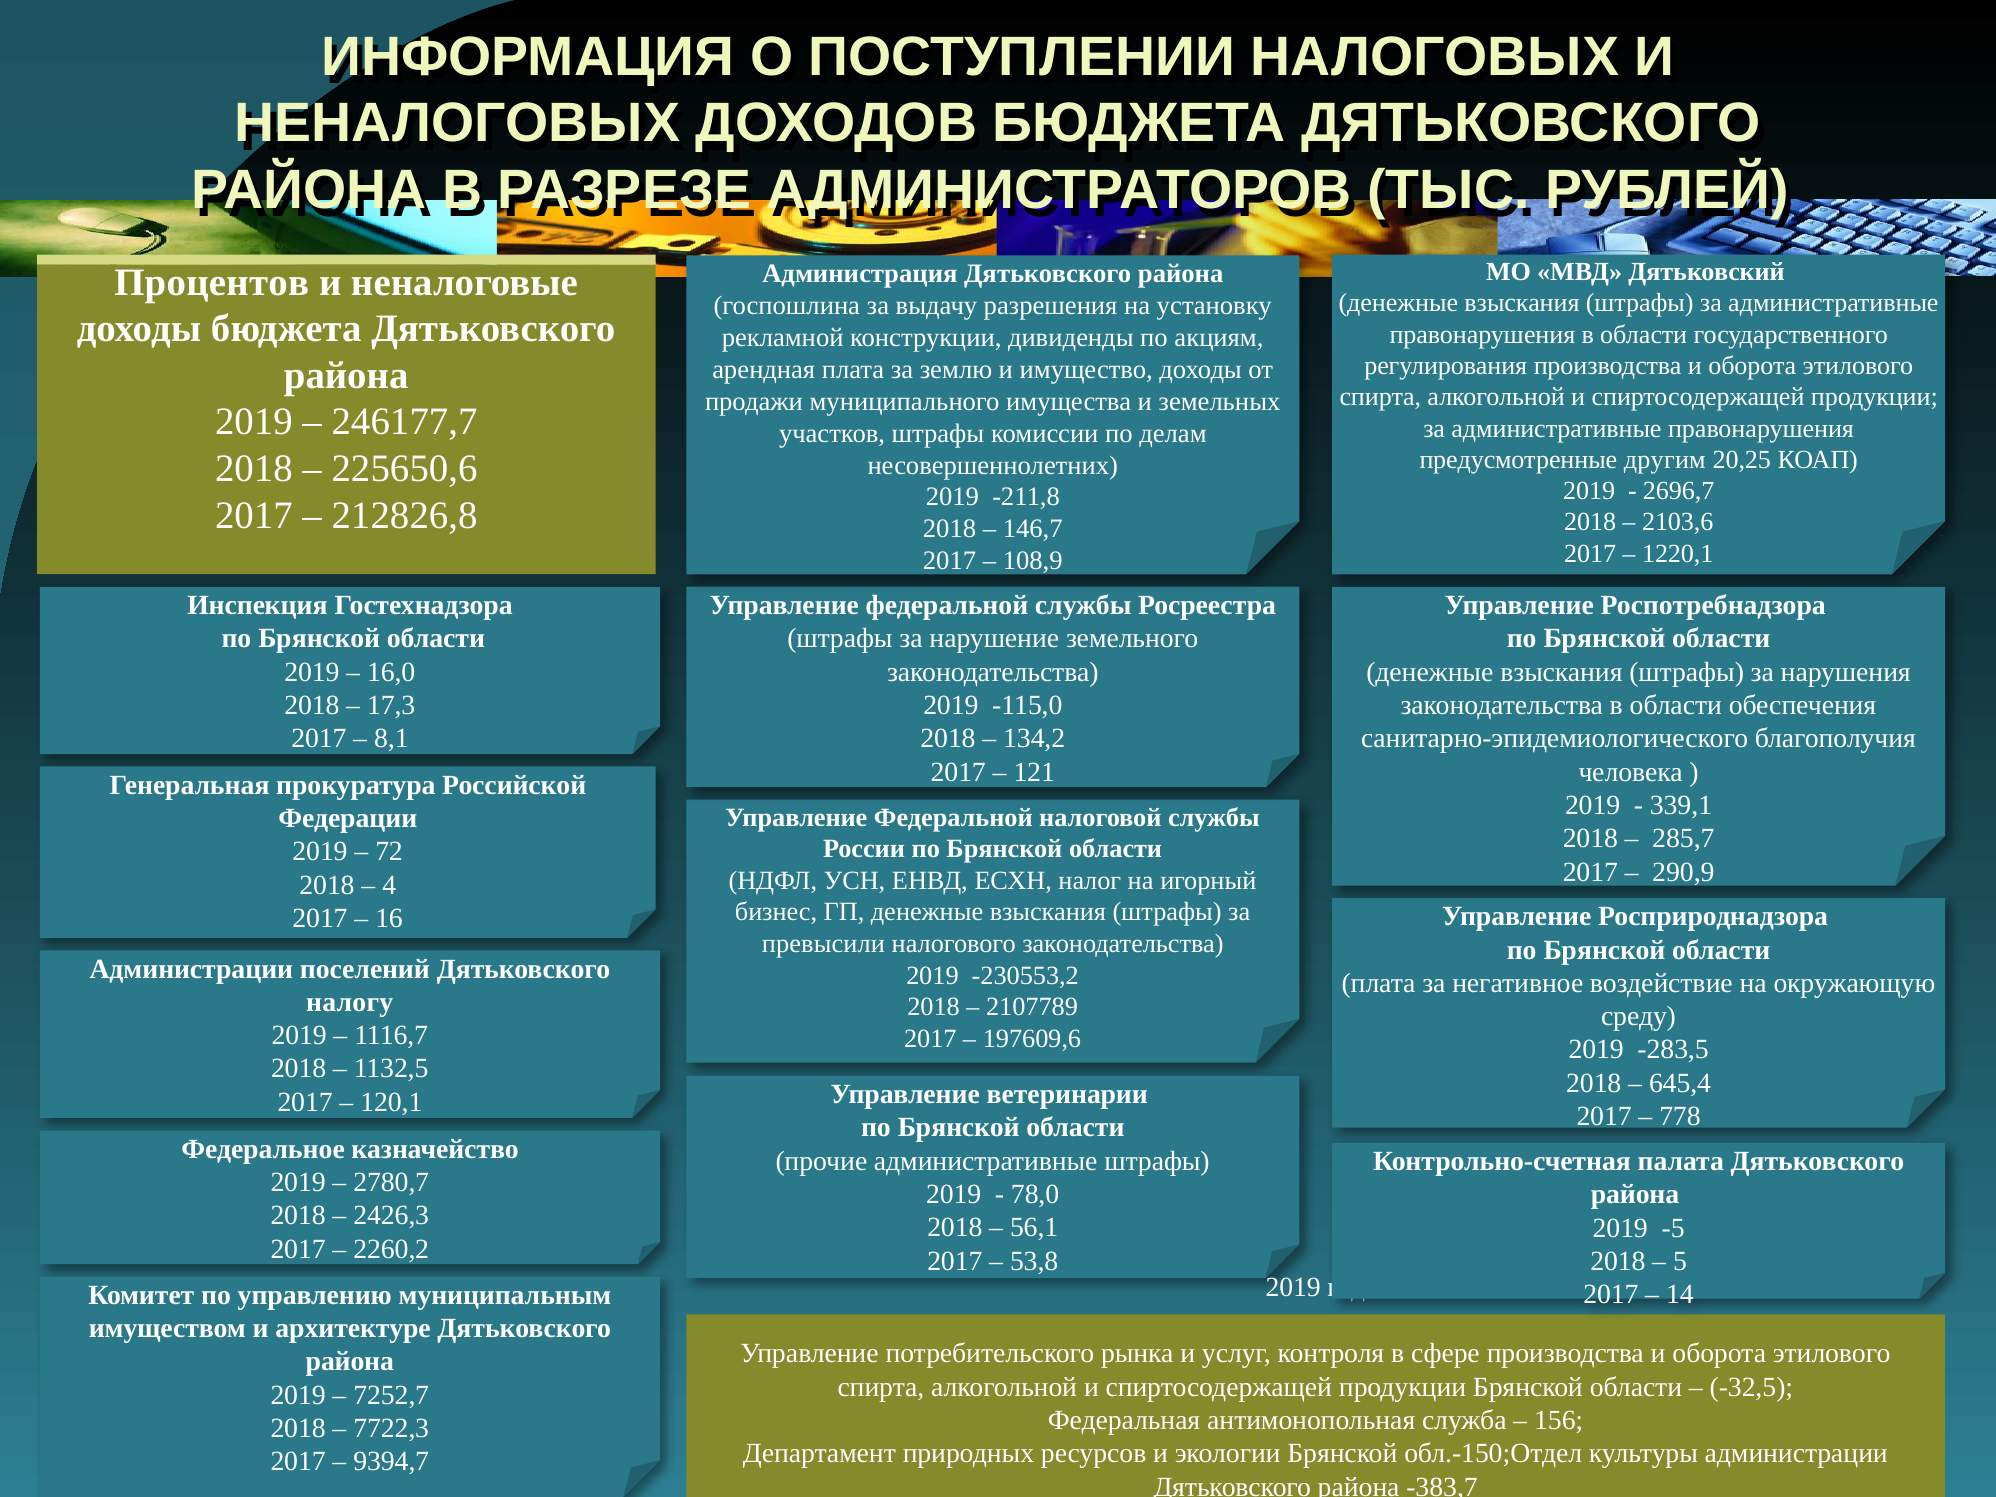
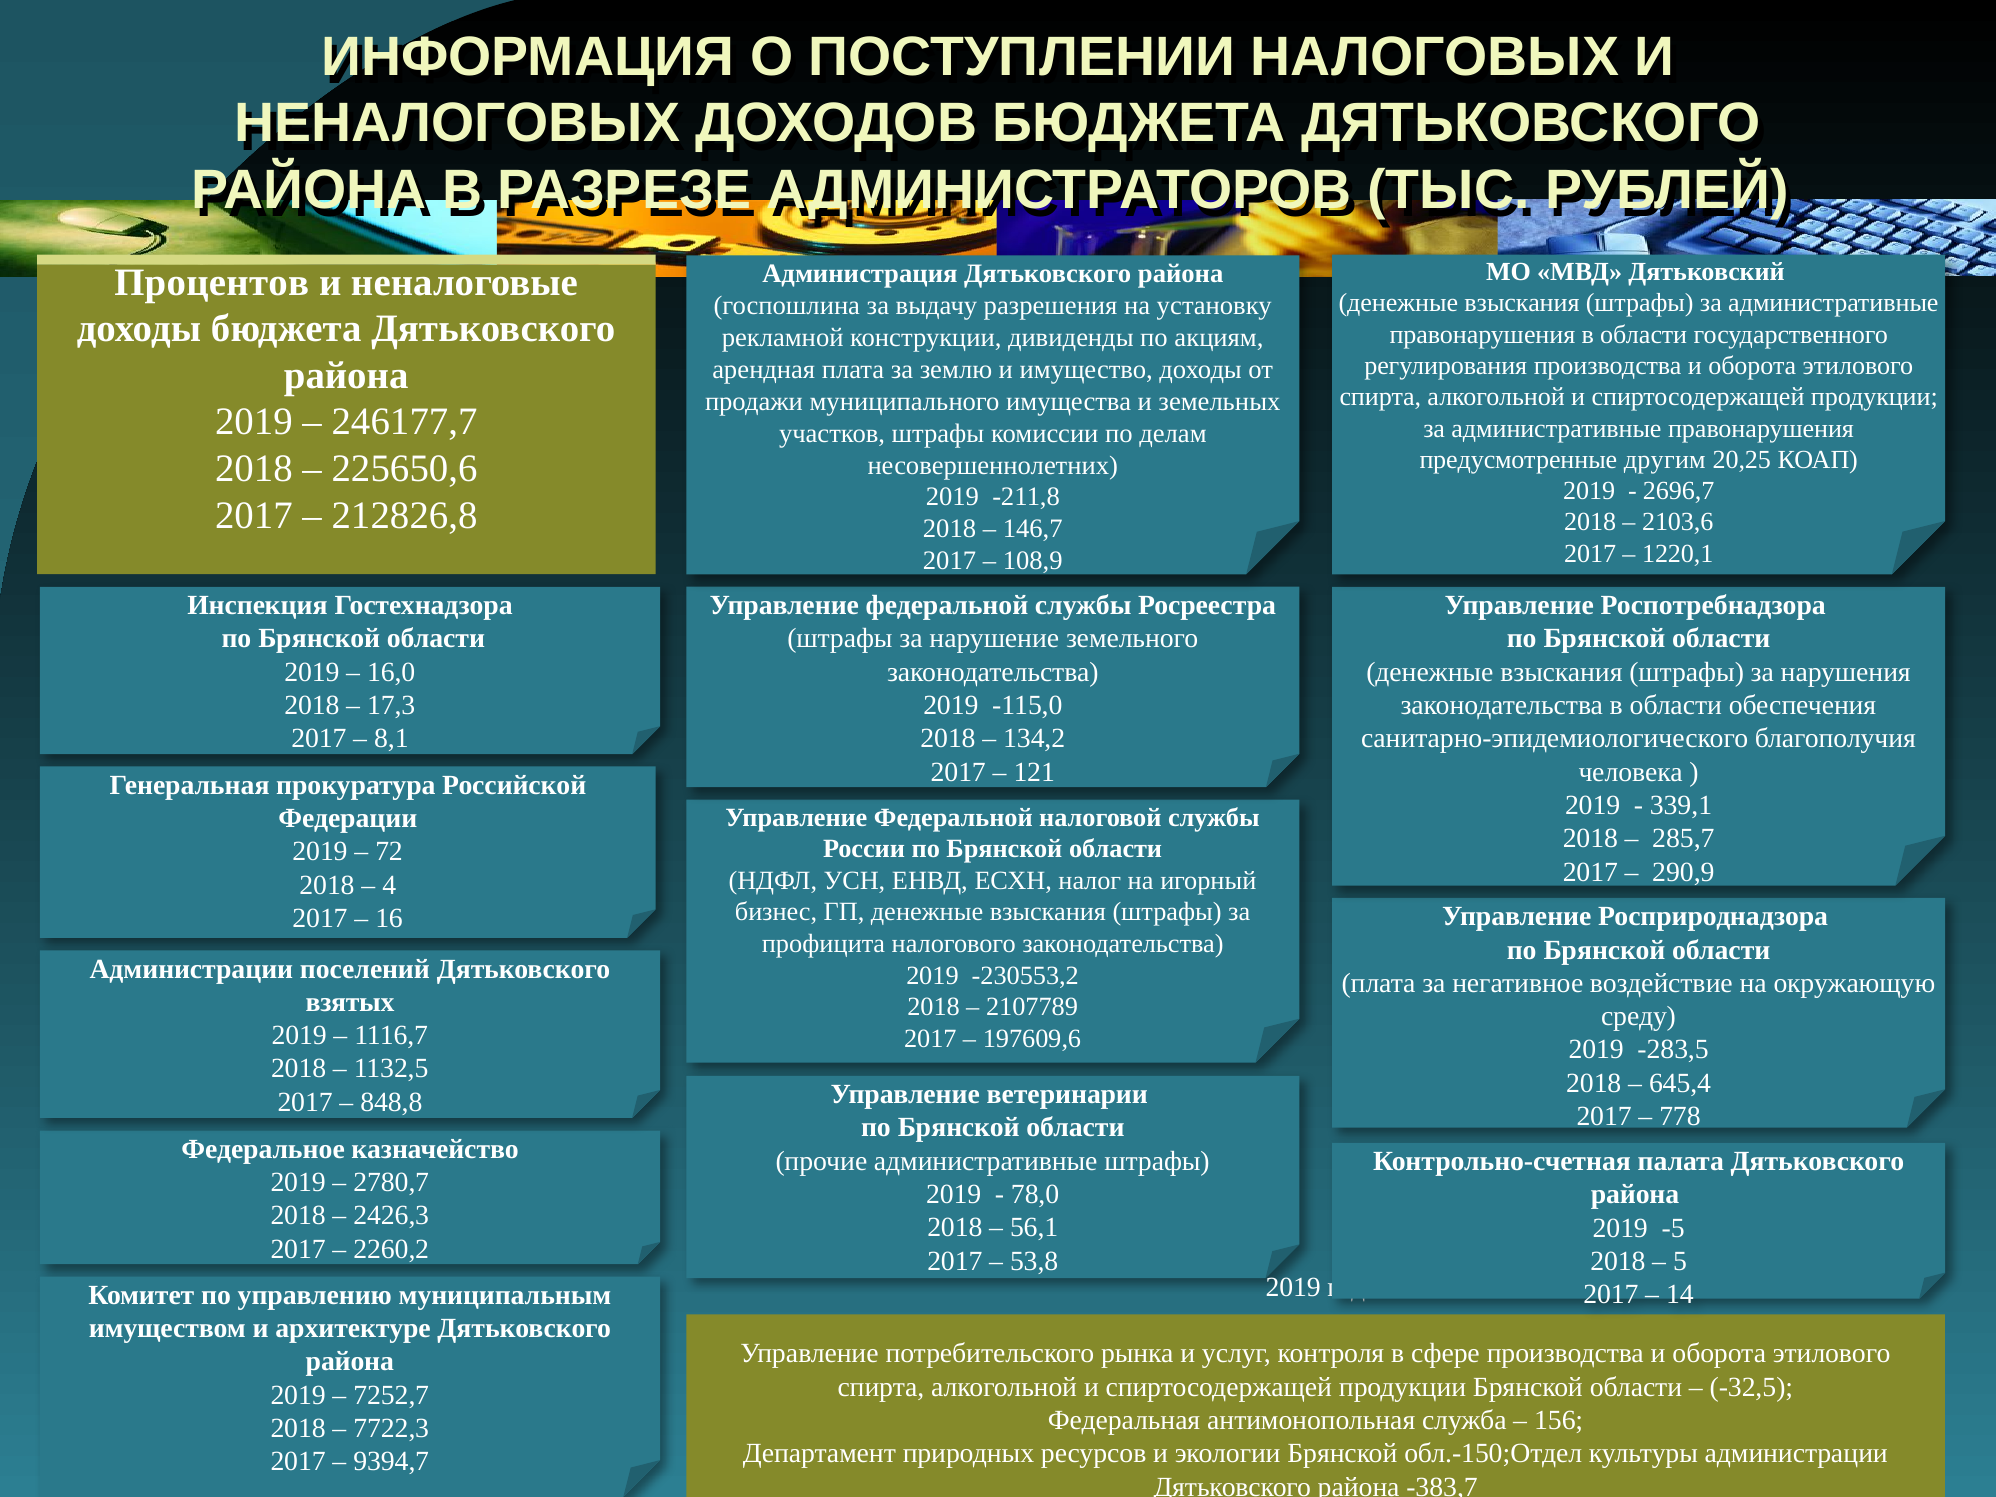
превысили: превысили -> профицита
налогу: налогу -> взятых
120,1: 120,1 -> 848,8
